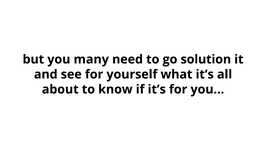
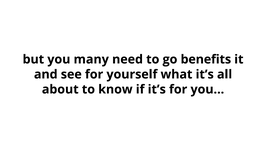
solution: solution -> benefits
